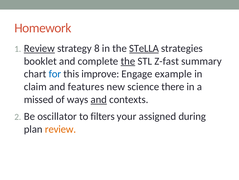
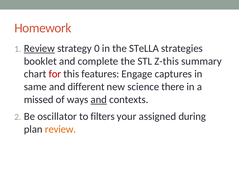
8: 8 -> 0
STeLLA underline: present -> none
the at (128, 61) underline: present -> none
Z-fast: Z-fast -> Z-this
for colour: blue -> red
improve: improve -> features
example: example -> captures
claim: claim -> same
features: features -> different
